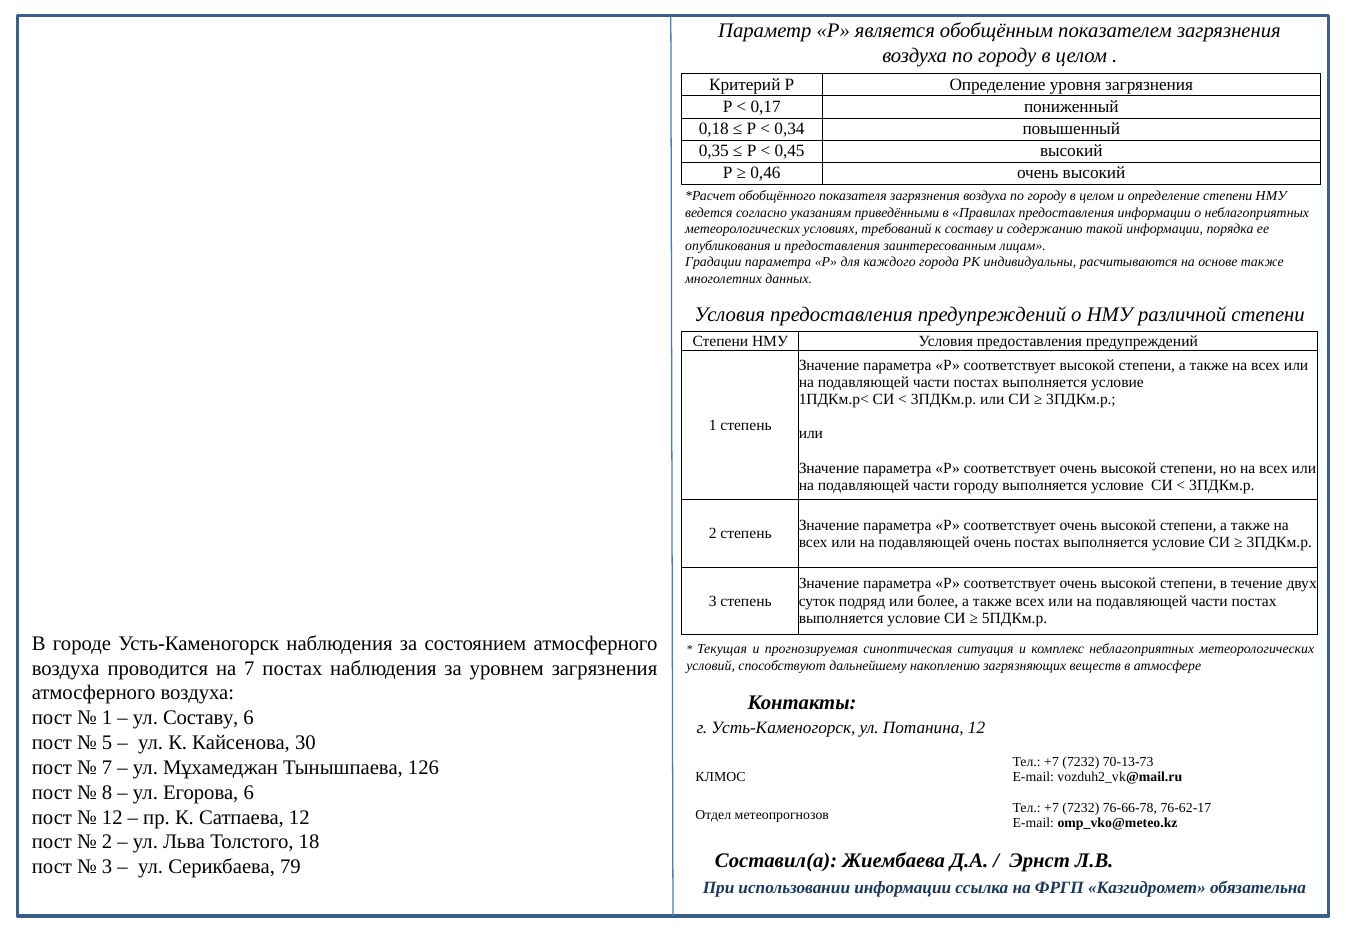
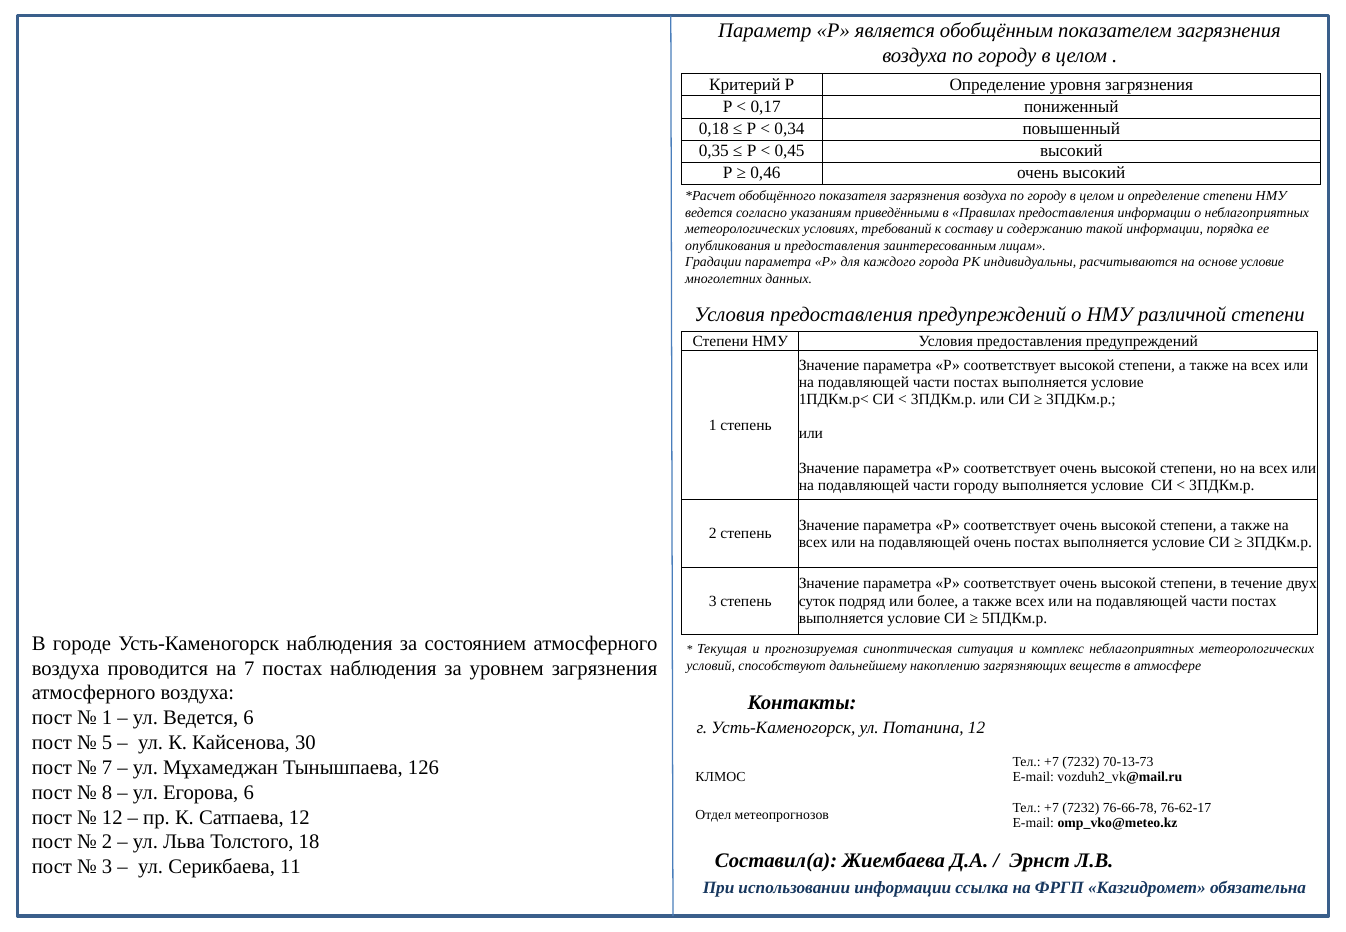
основе также: также -> условие
ул Составу: Составу -> Ведется
79: 79 -> 11
